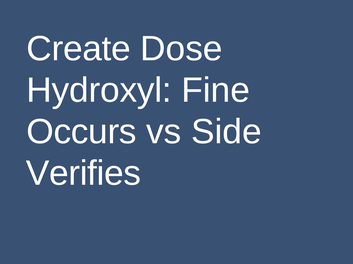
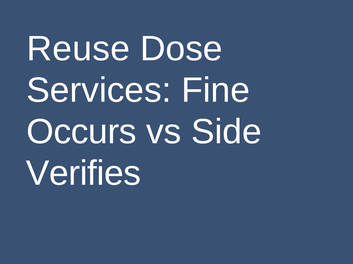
Create: Create -> Reuse
Hydroxyl: Hydroxyl -> Services
